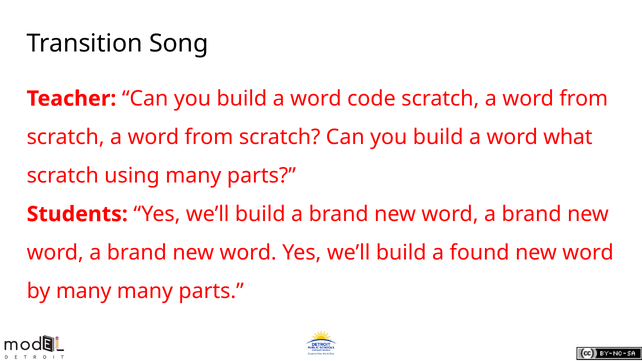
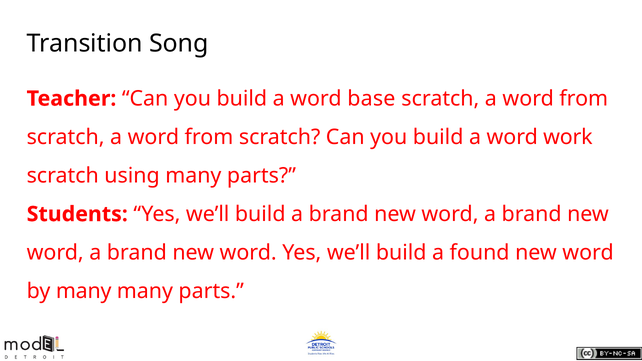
code: code -> base
what: what -> work
